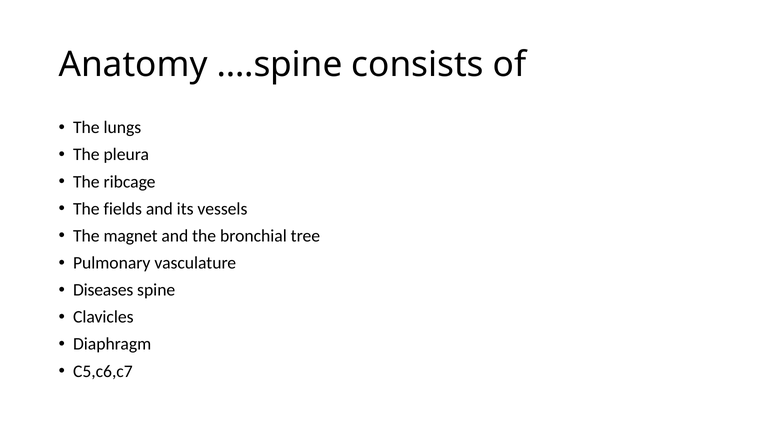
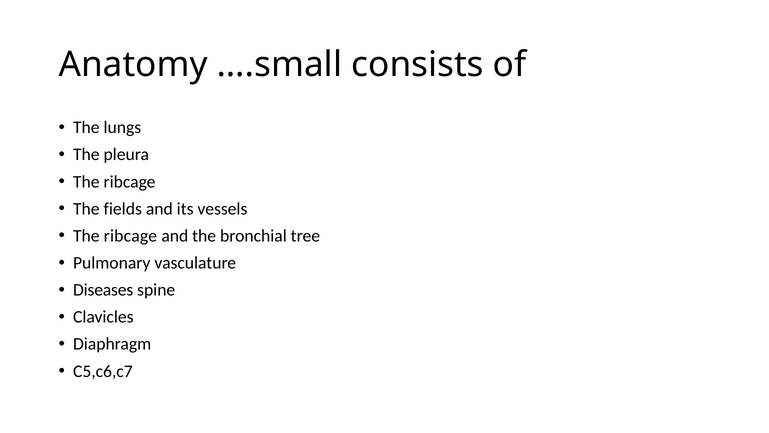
….spine: ….spine -> ….small
magnet at (131, 236): magnet -> ribcage
